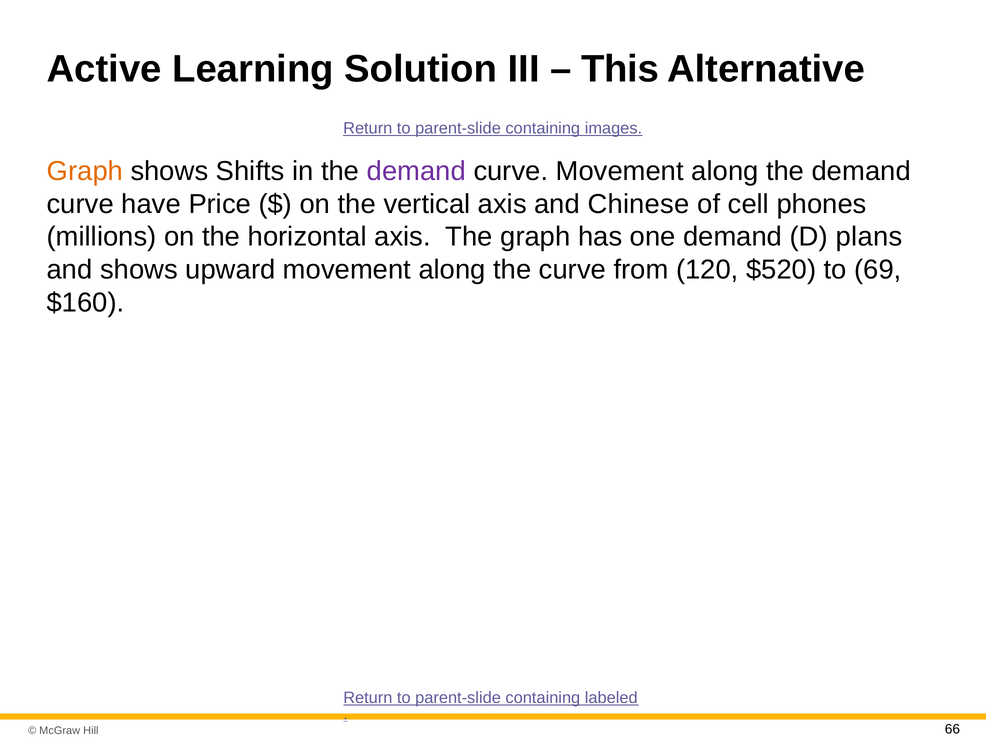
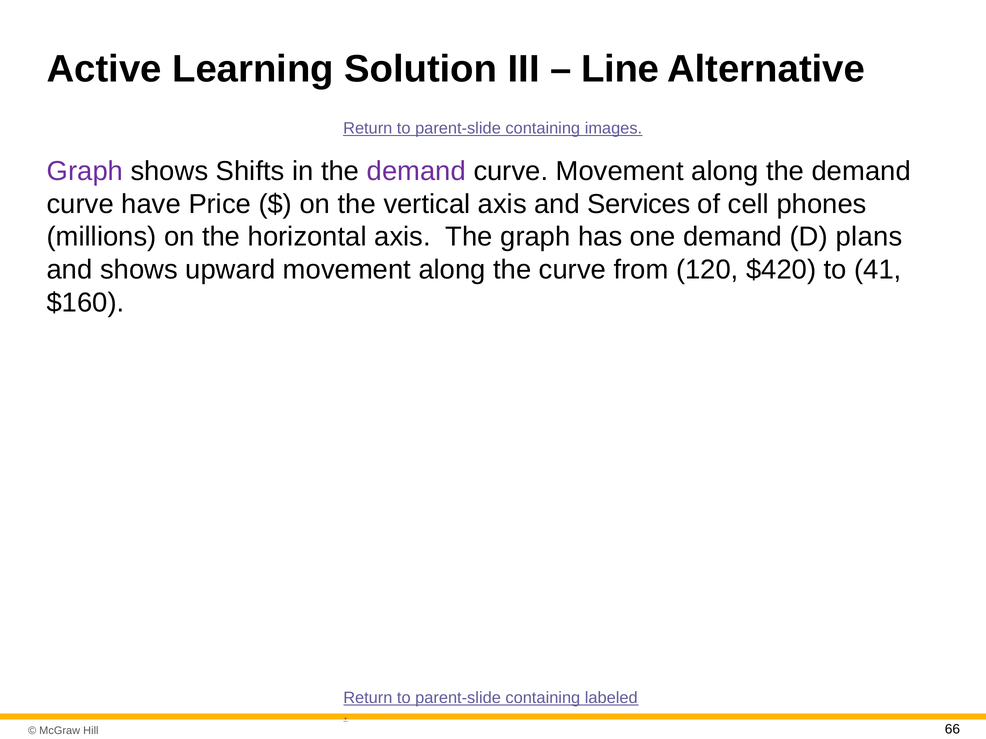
This: This -> Line
Graph at (85, 171) colour: orange -> purple
Chinese: Chinese -> Services
$520: $520 -> $420
69: 69 -> 41
